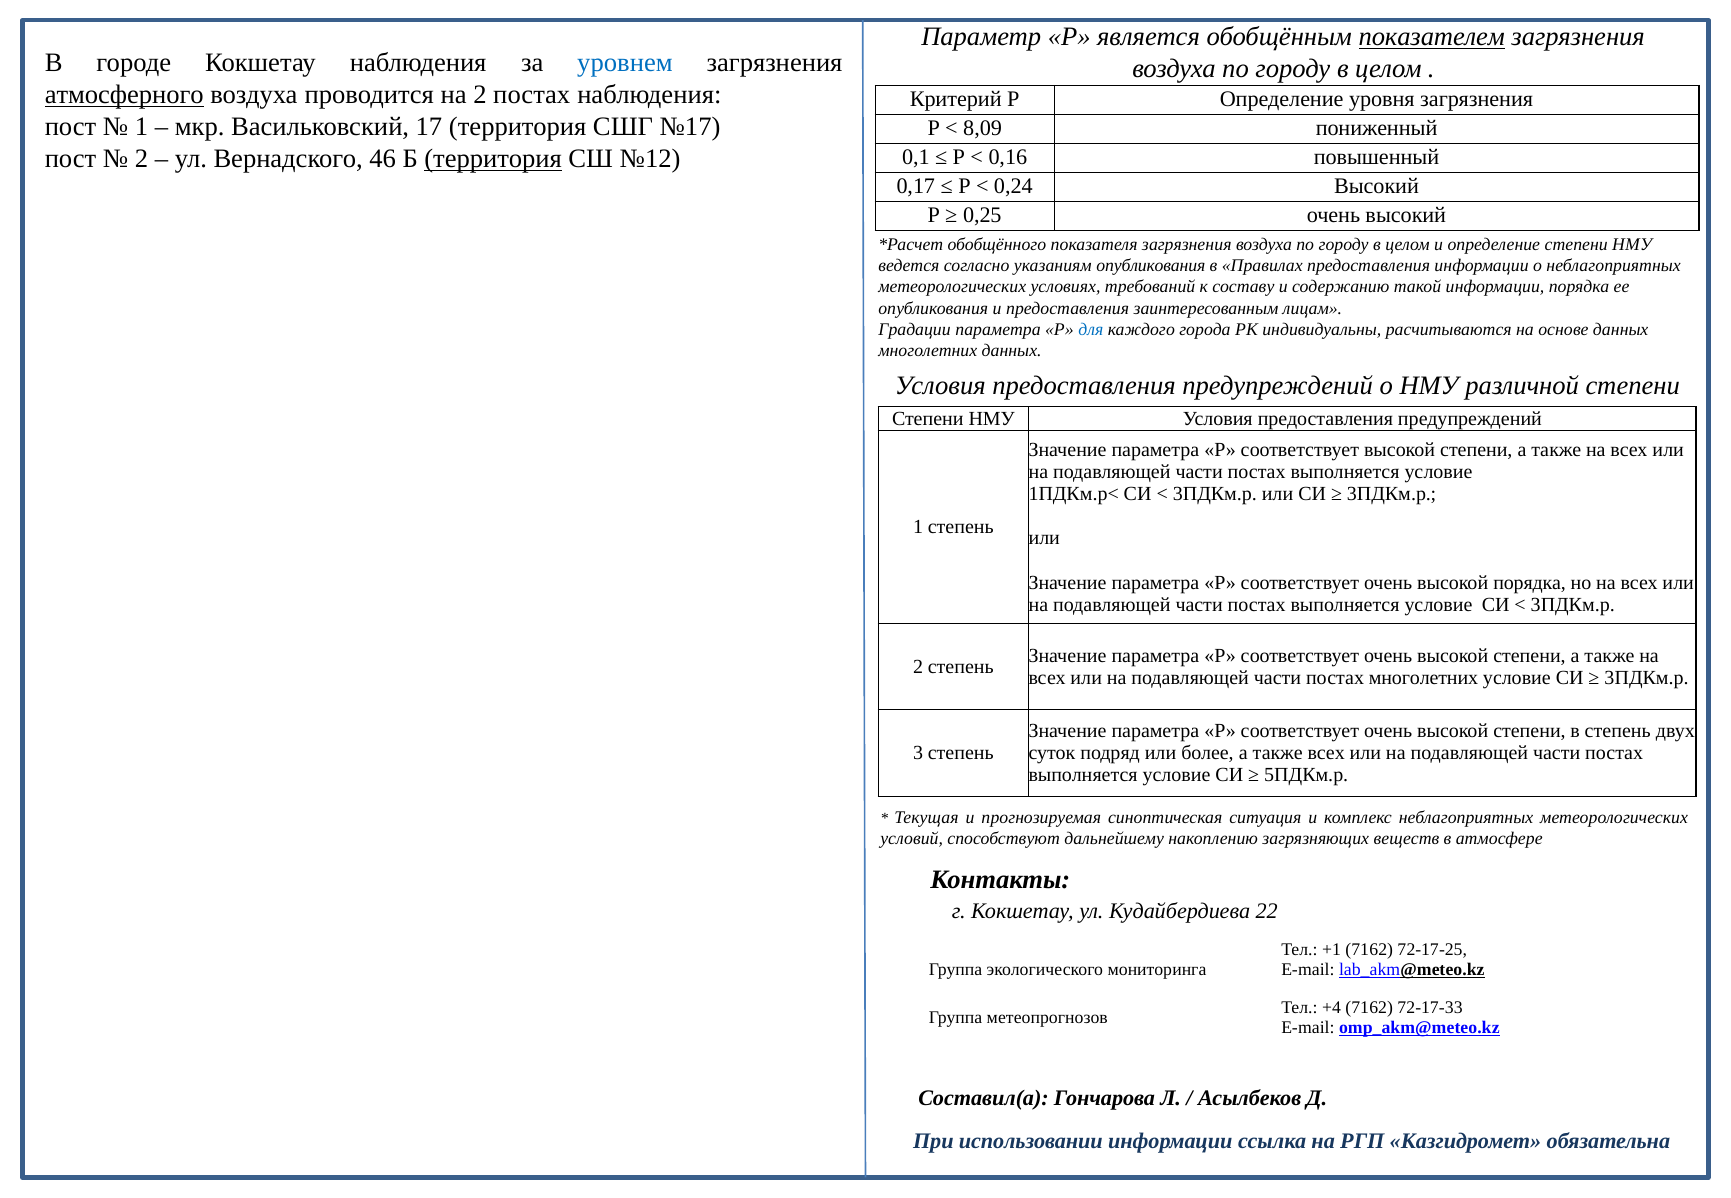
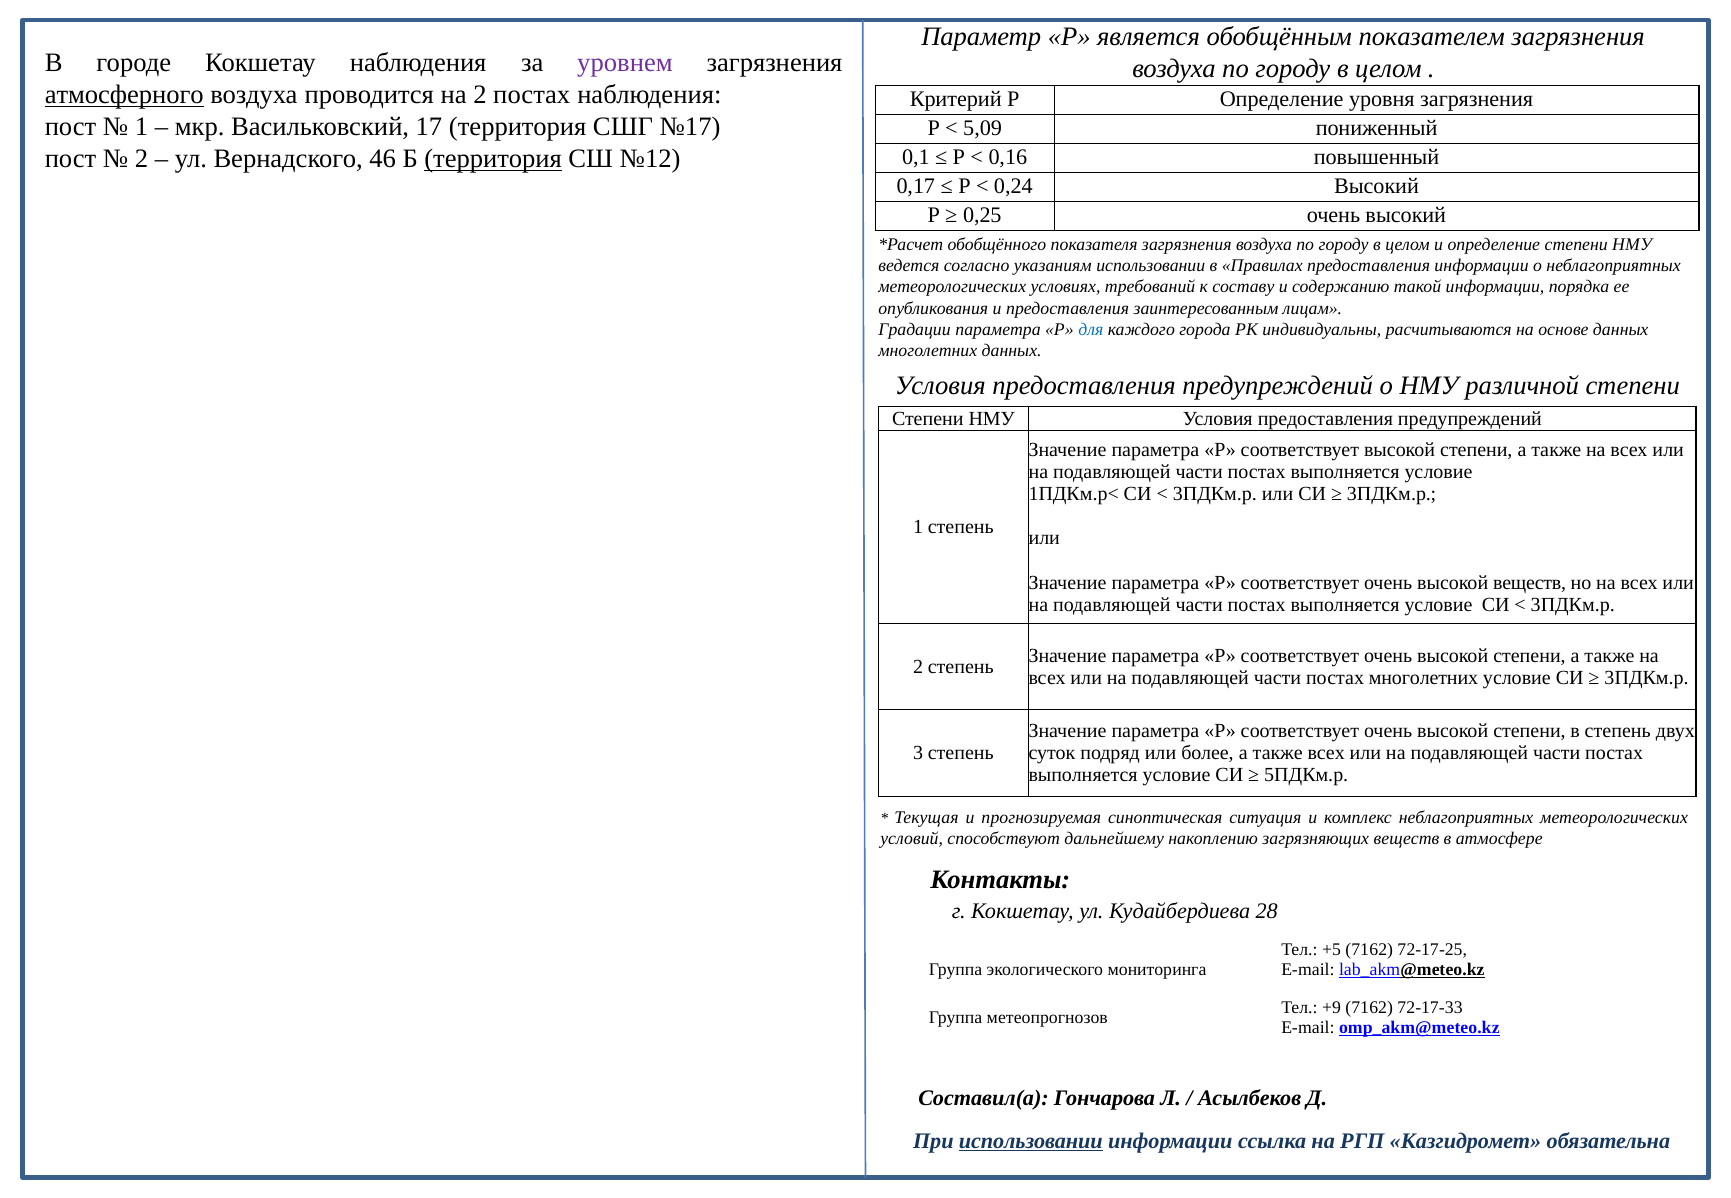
показателем underline: present -> none
уровнем colour: blue -> purple
8,09: 8,09 -> 5,09
указаниям опубликования: опубликования -> использовании
высокой порядка: порядка -> веществ
22: 22 -> 28
+1: +1 -> +5
+4: +4 -> +9
использовании at (1031, 1141) underline: none -> present
